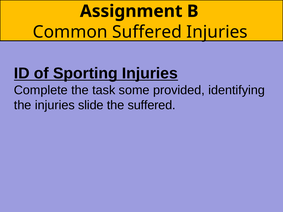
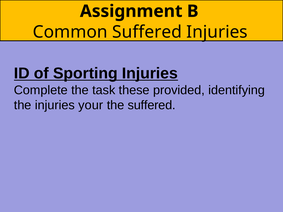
some: some -> these
slide: slide -> your
